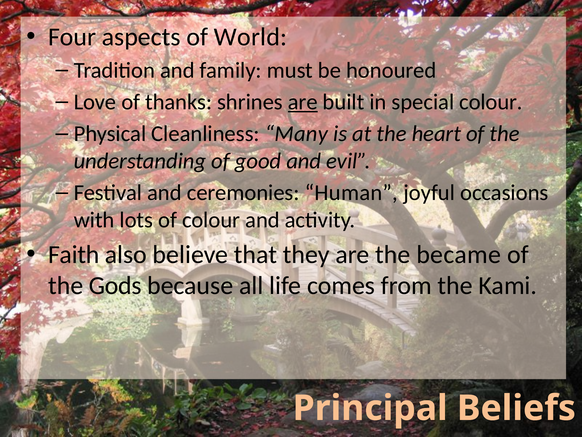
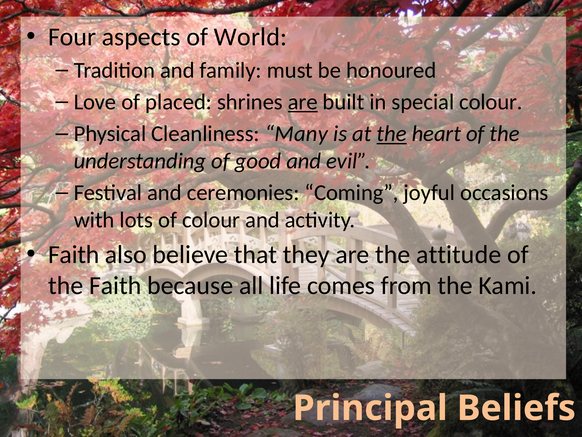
thanks: thanks -> placed
the at (392, 134) underline: none -> present
Human: Human -> Coming
became: became -> attitude
the Gods: Gods -> Faith
